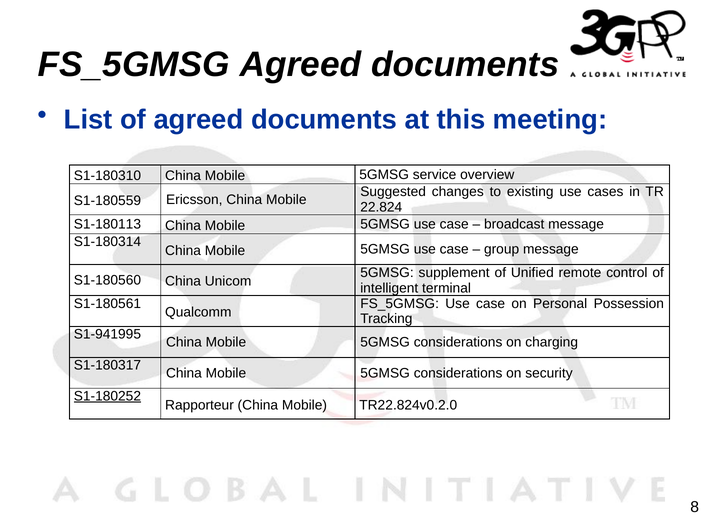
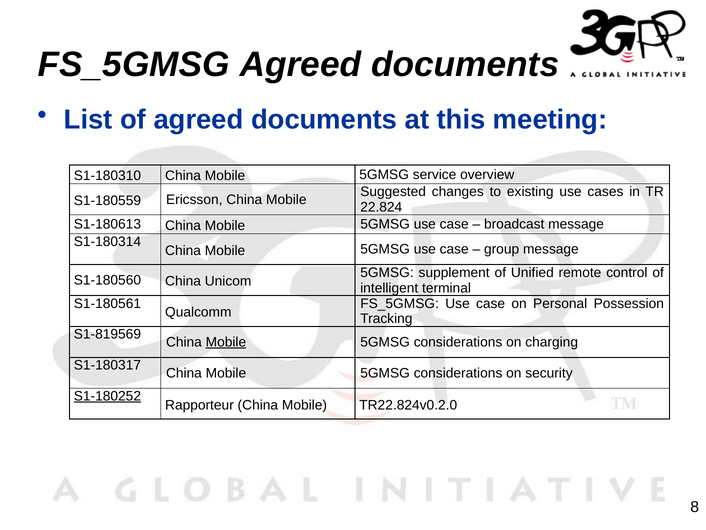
S1-180113: S1-180113 -> S1-180613
S1-941995: S1-941995 -> S1-819569
Mobile at (226, 342) underline: none -> present
